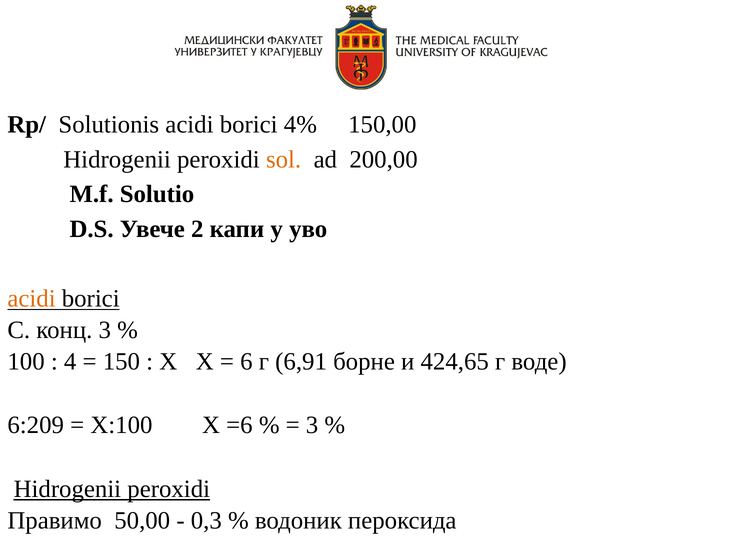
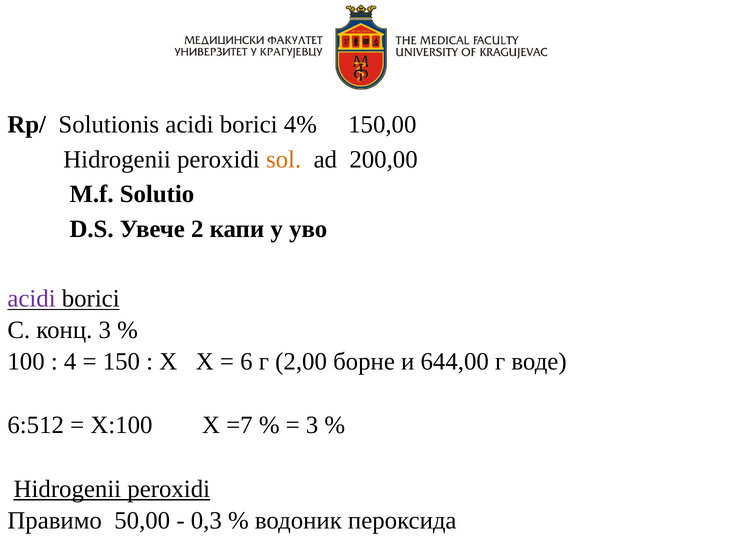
acidi at (32, 298) colour: orange -> purple
6,91: 6,91 -> 2,00
424,65: 424,65 -> 644,00
6:209: 6:209 -> 6:512
=6: =6 -> =7
